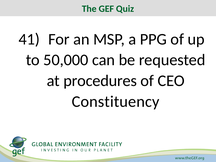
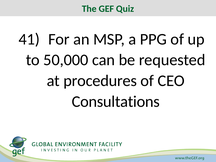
Constituency: Constituency -> Consultations
